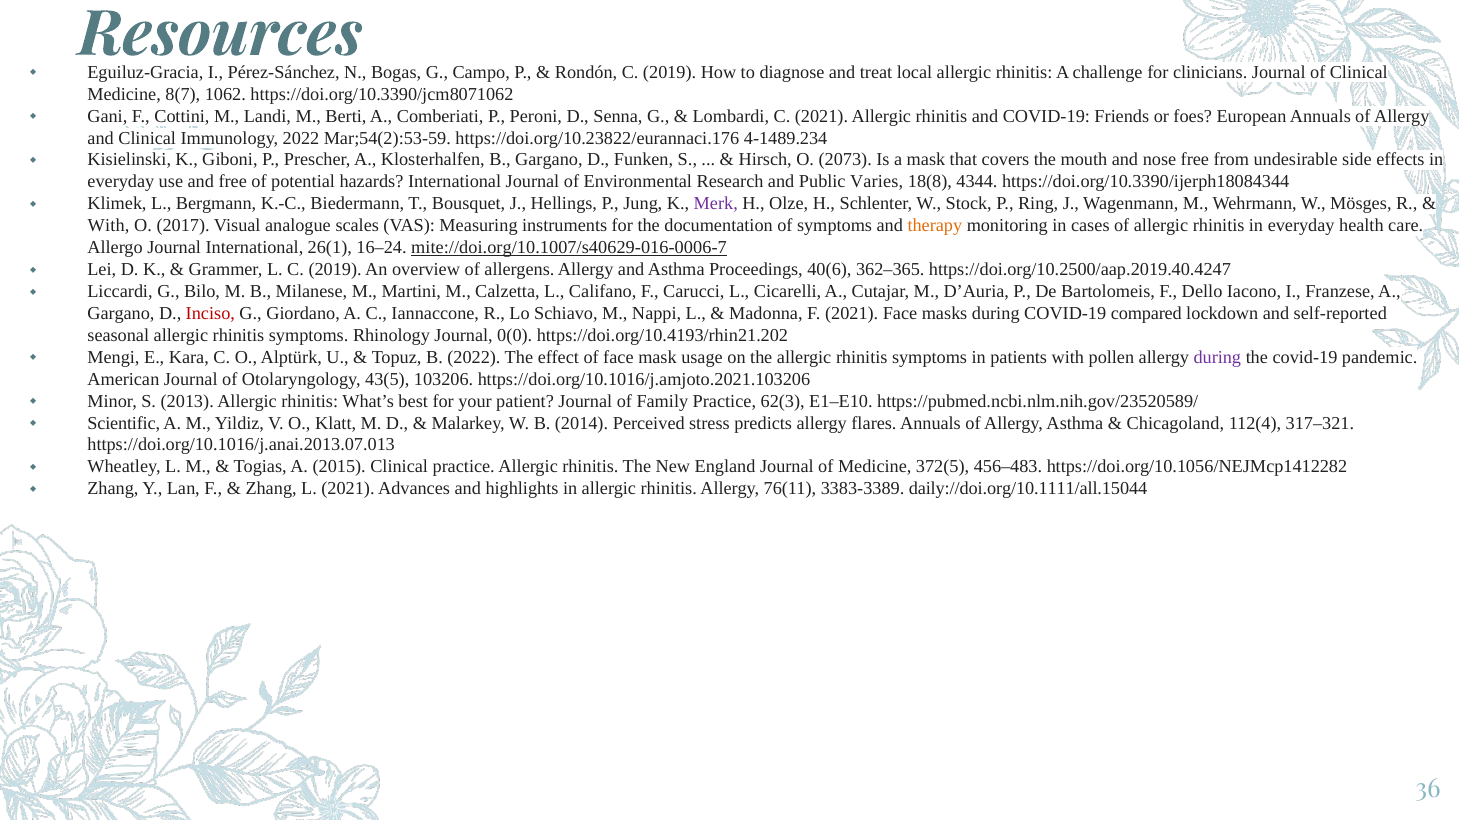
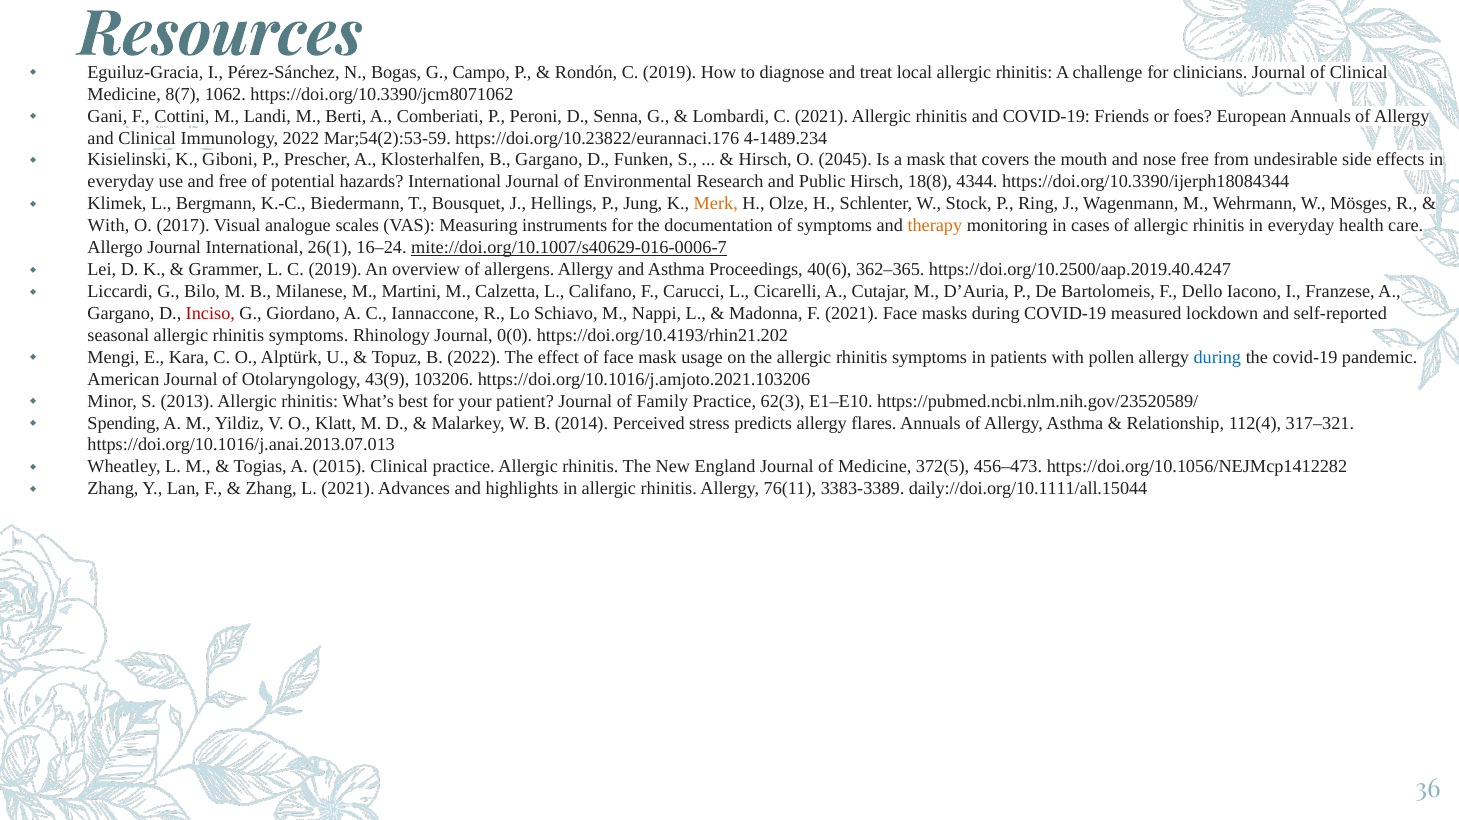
2073: 2073 -> 2045
Public Varies: Varies -> Hirsch
Merk colour: purple -> orange
compared: compared -> measured
during at (1217, 358) colour: purple -> blue
43(5: 43(5 -> 43(9
Scientific: Scientific -> Spending
Chicagoland: Chicagoland -> Relationship
456–483: 456–483 -> 456–473
